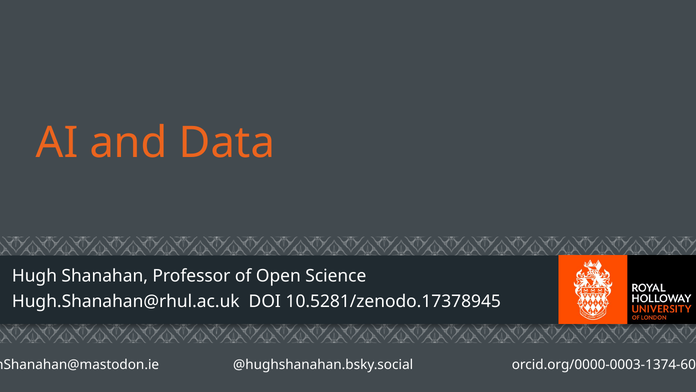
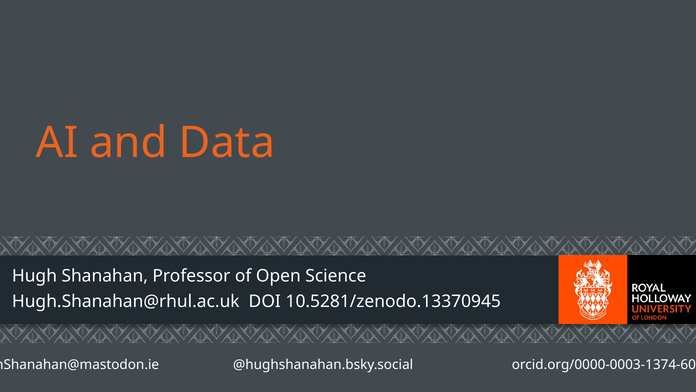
10.5281/zenodo.17378945: 10.5281/zenodo.17378945 -> 10.5281/zenodo.13370945
